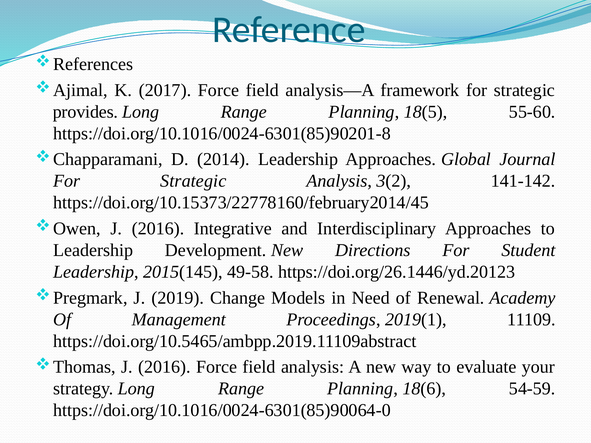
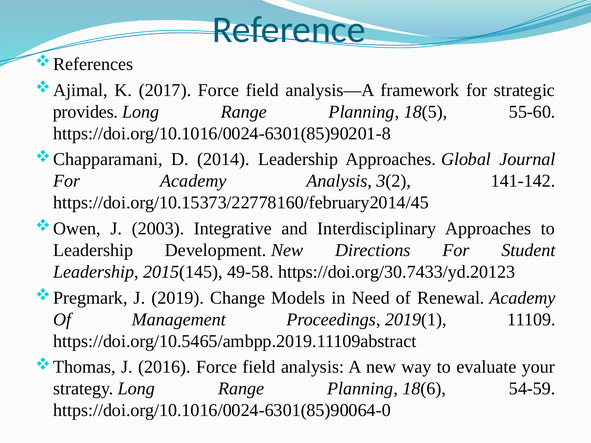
Strategic at (193, 181): Strategic -> Academy
2016 at (158, 229): 2016 -> 2003
https://doi.org/26.1446/yd.20123: https://doi.org/26.1446/yd.20123 -> https://doi.org/30.7433/yd.20123
